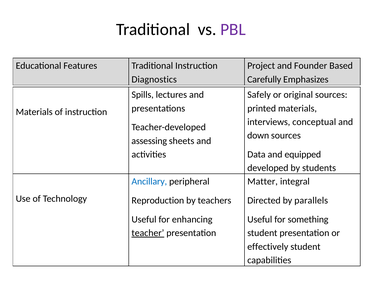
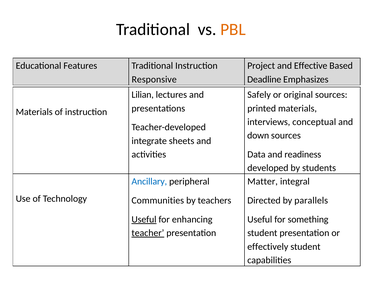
PBL colour: purple -> orange
Founder: Founder -> Effective
Diagnostics: Diagnostics -> Responsive
Carefully: Carefully -> Deadline
Spills: Spills -> Lilian
assessing: assessing -> integrate
equipped: equipped -> readiness
Reproduction: Reproduction -> Communities
Useful at (144, 219) underline: none -> present
